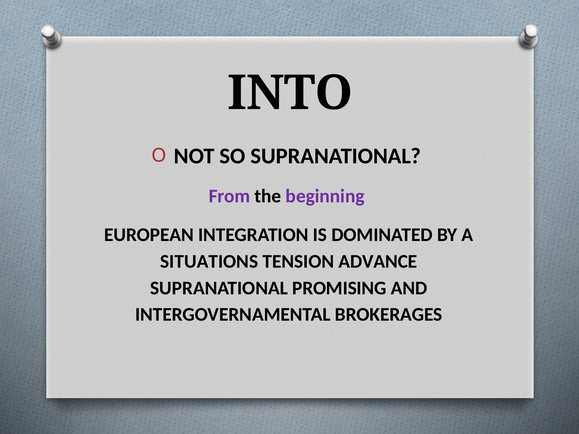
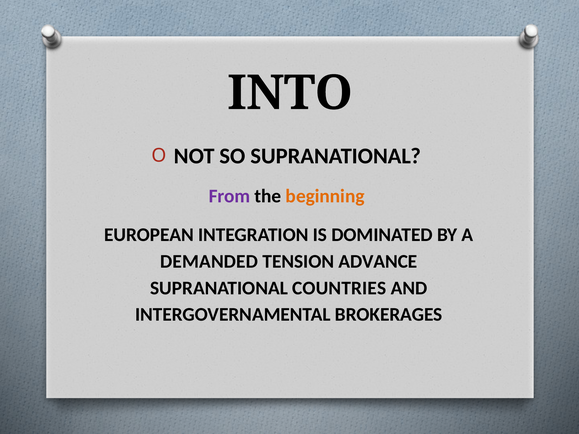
beginning colour: purple -> orange
SITUATIONS: SITUATIONS -> DEMANDED
PROMISING: PROMISING -> COUNTRIES
